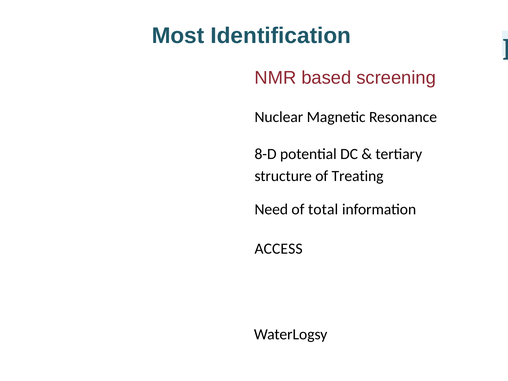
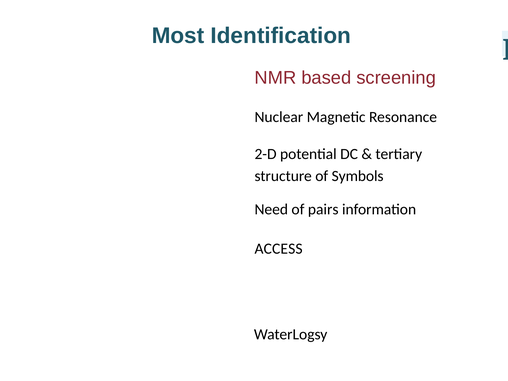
8-D: 8-D -> 2-D
Treating: Treating -> Symbols
total: total -> pairs
